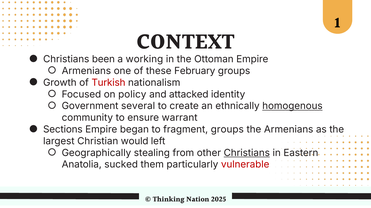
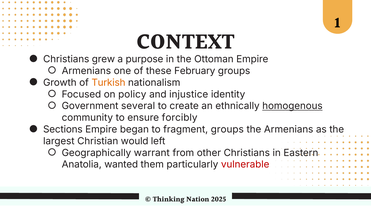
been: been -> grew
working: working -> purpose
Turkish colour: red -> orange
attacked: attacked -> injustice
warrant: warrant -> forcibly
stealing: stealing -> warrant
Christians at (247, 153) underline: present -> none
sucked: sucked -> wanted
